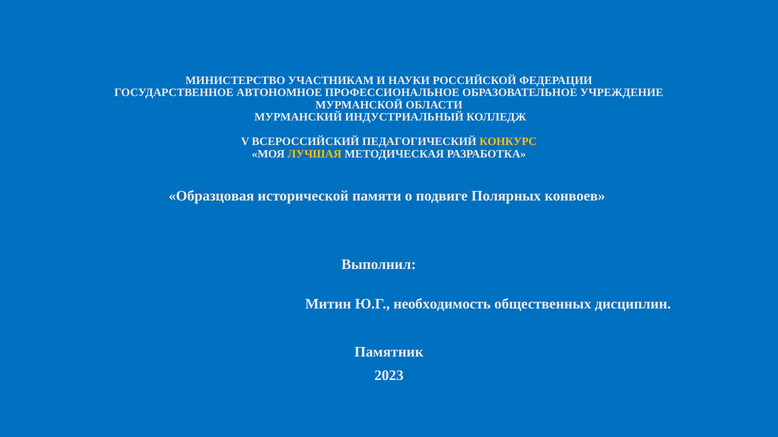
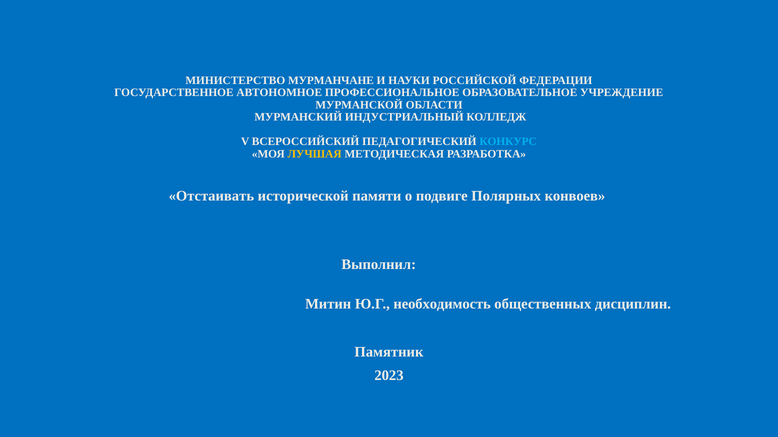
УЧАСТНИКАМ: УЧАСТНИКАМ -> МУРМАНЧАНЕ
КОНКУРС colour: yellow -> light blue
Образцовая: Образцовая -> Отстаивать
